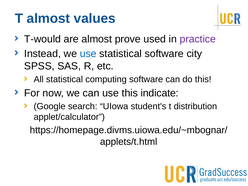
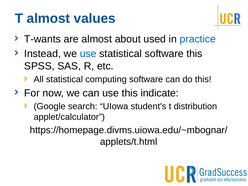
T-would: T-would -> T-wants
prove: prove -> about
practice colour: purple -> blue
software city: city -> this
